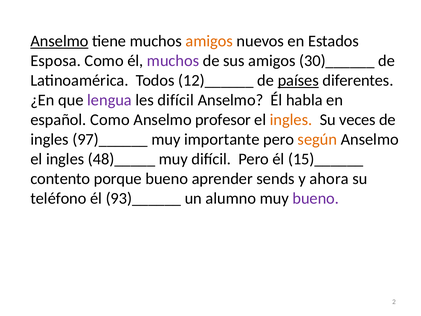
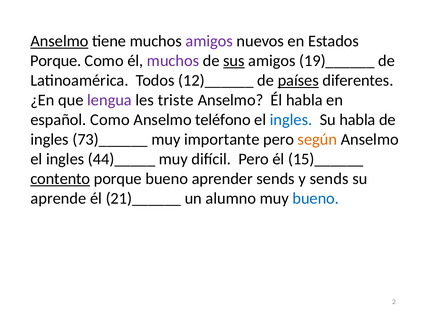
amigos at (209, 41) colour: orange -> purple
Esposa at (56, 61): Esposa -> Porque
sus underline: none -> present
30)______: 30)______ -> 19)______
les difícil: difícil -> triste
profesor: profesor -> teléfono
ingles at (291, 120) colour: orange -> blue
Su veces: veces -> habla
97)______: 97)______ -> 73)______
48)_____: 48)_____ -> 44)_____
contento underline: none -> present
y ahora: ahora -> sends
teléfono: teléfono -> aprende
93)______: 93)______ -> 21)______
bueno at (316, 198) colour: purple -> blue
